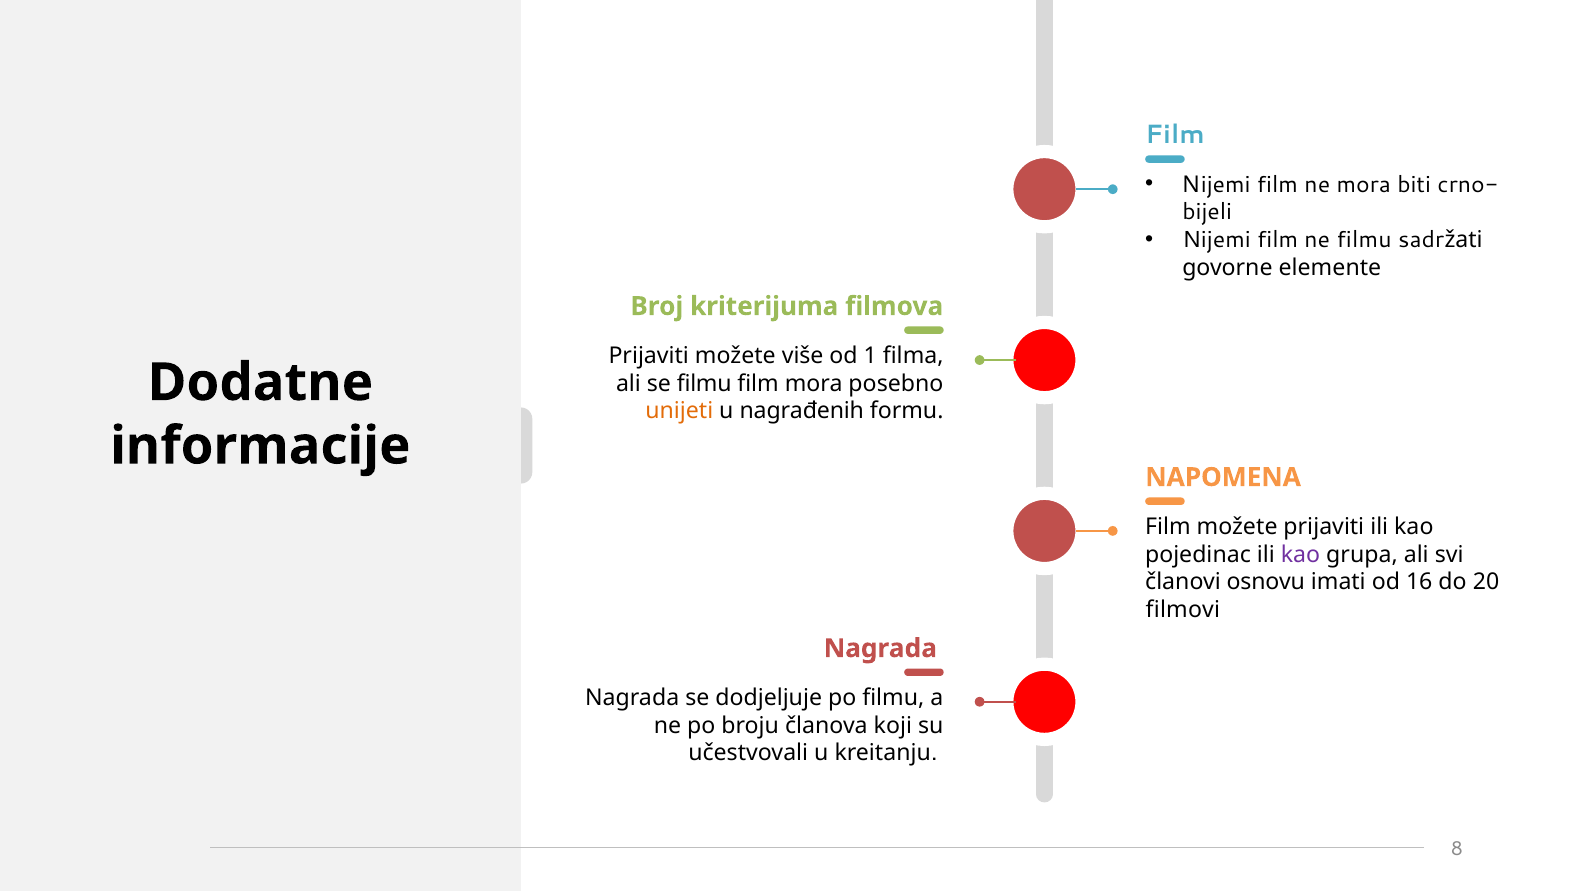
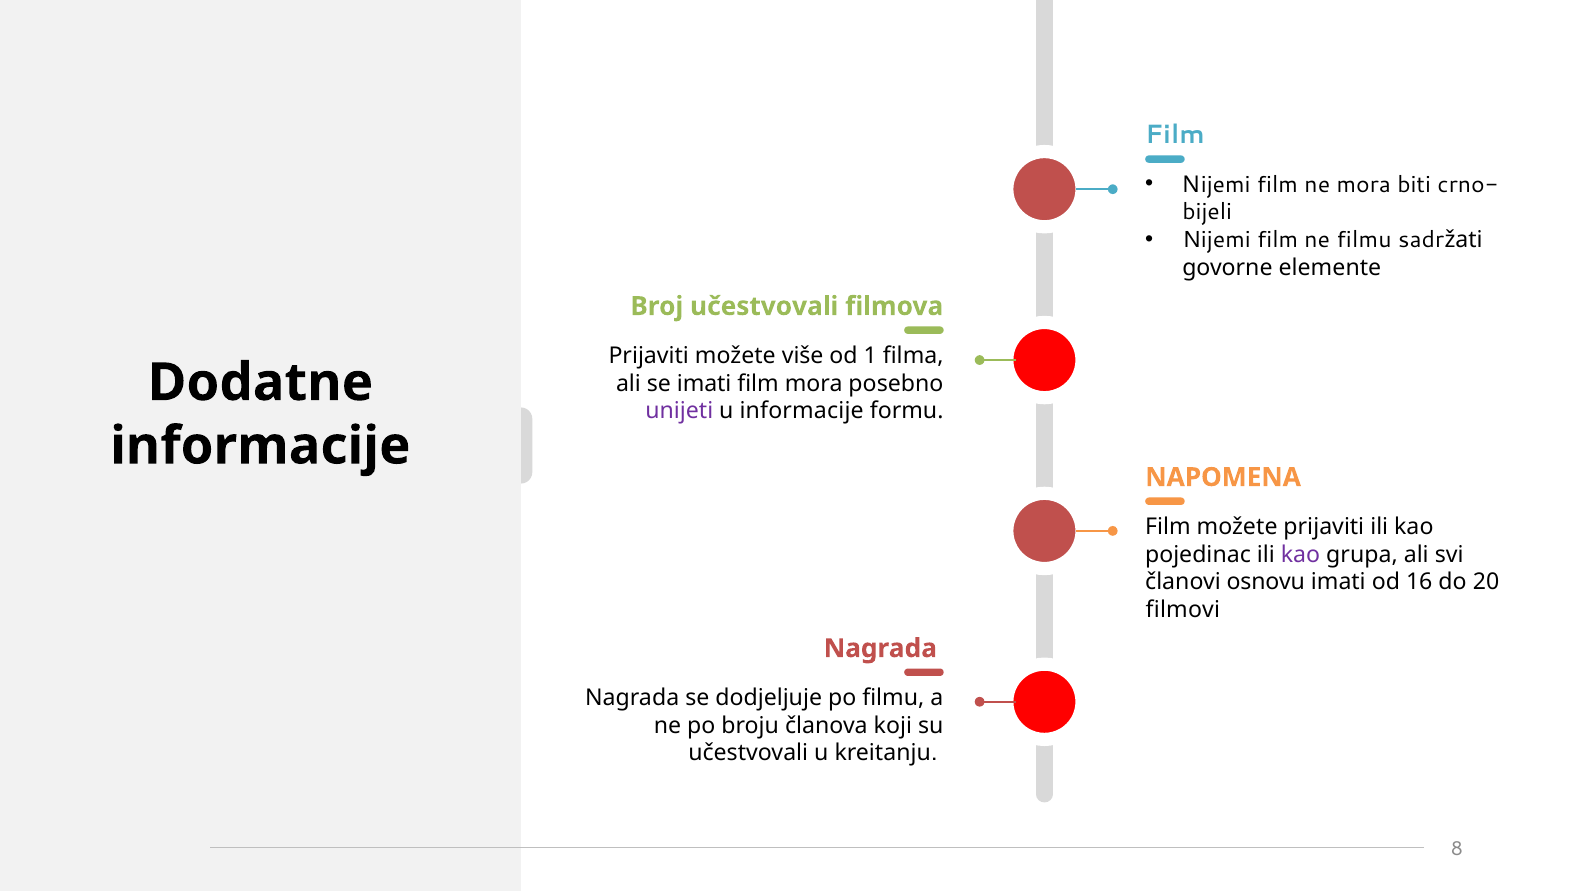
Broj kriterijuma: kriterijuma -> učestvovali
se filmu: filmu -> imati
unijeti colour: orange -> purple
u nagrađenih: nagrađenih -> informacije
